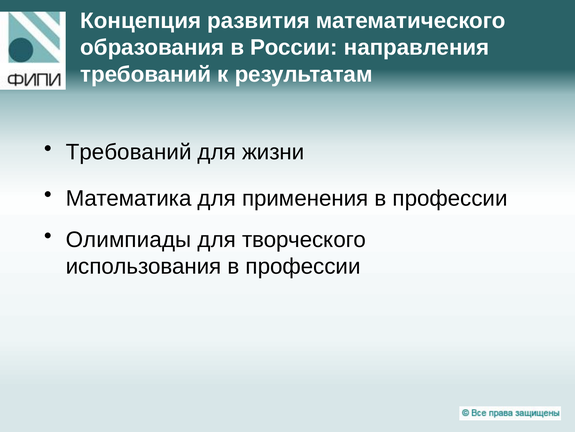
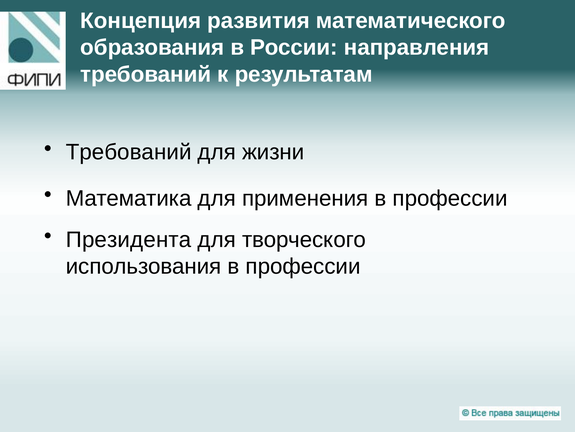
Олимпиады: Олимпиады -> Президента
